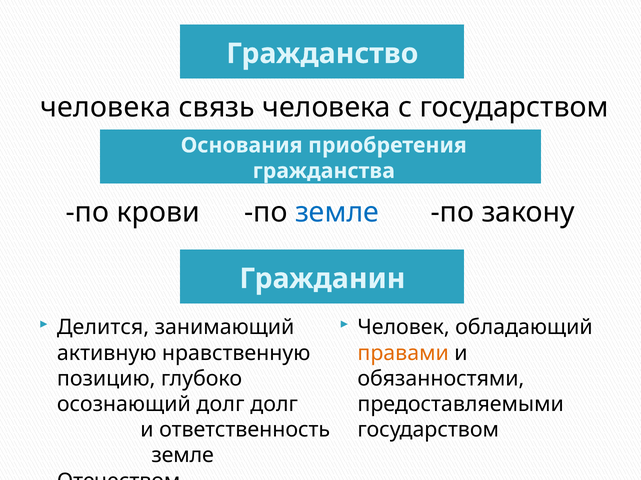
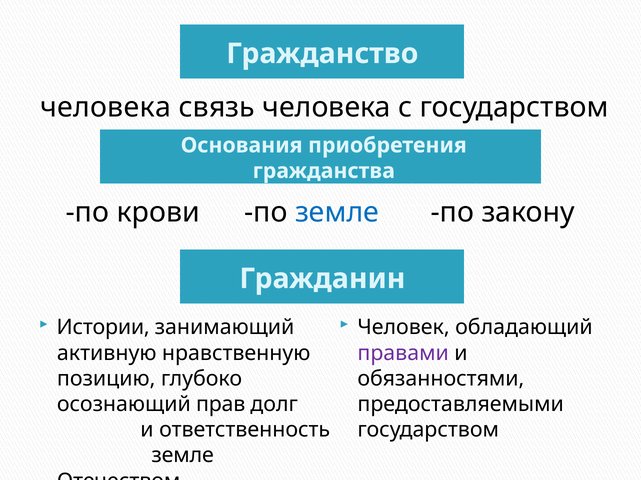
Делится: Делится -> Истории
правами colour: orange -> purple
осознающий долг: долг -> прав
